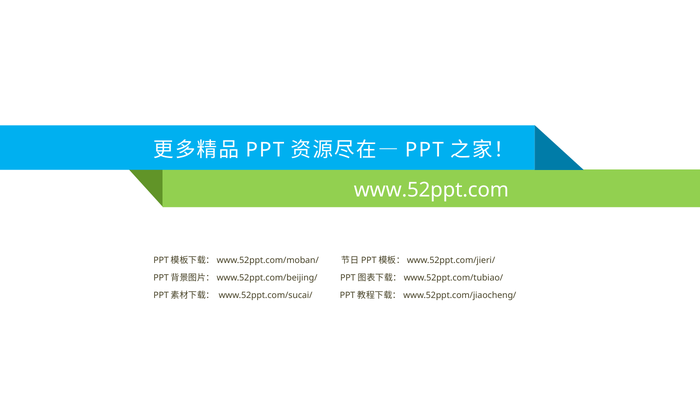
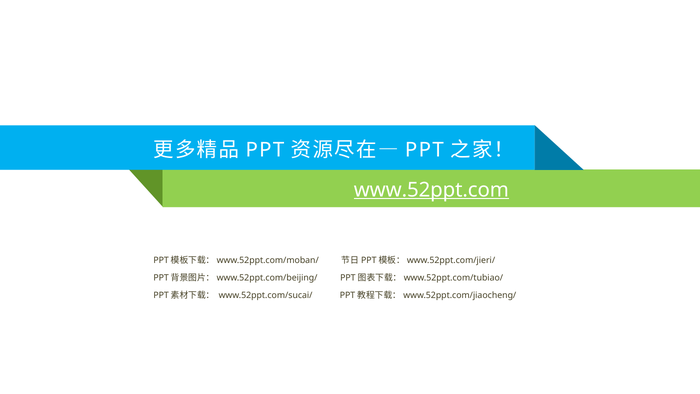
www.52ppt.com underline: none -> present
